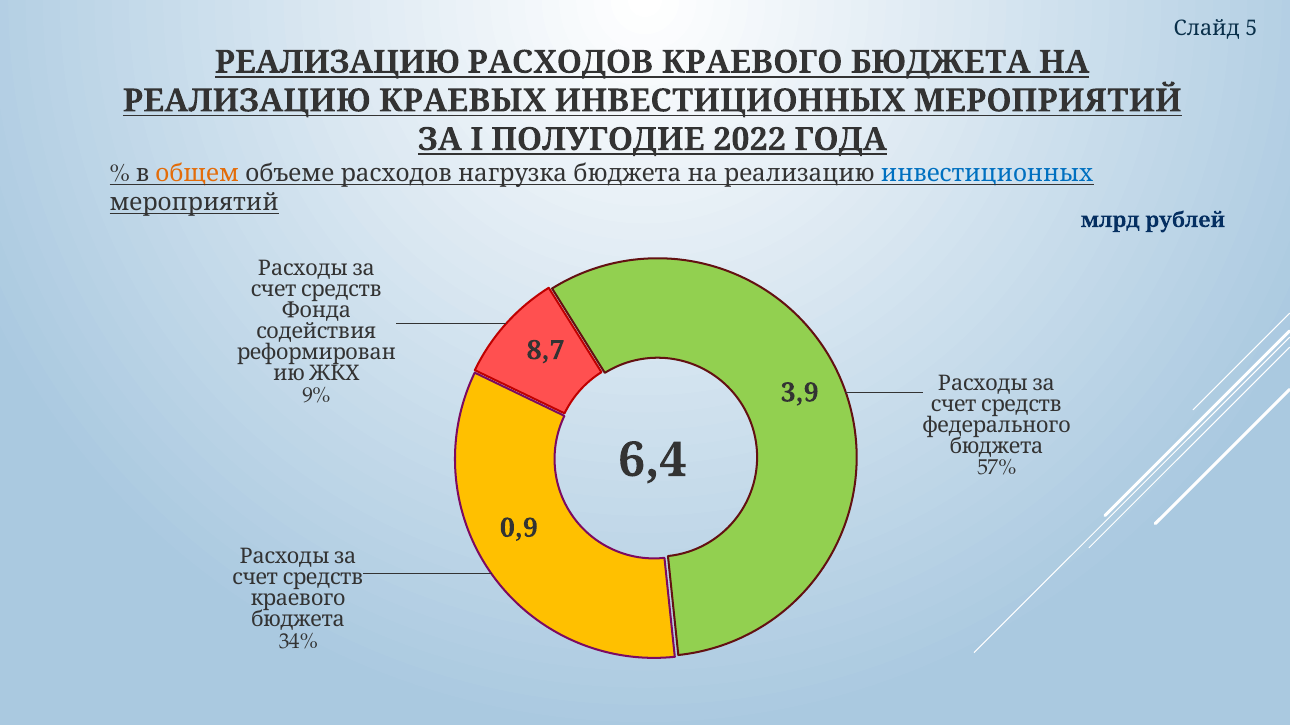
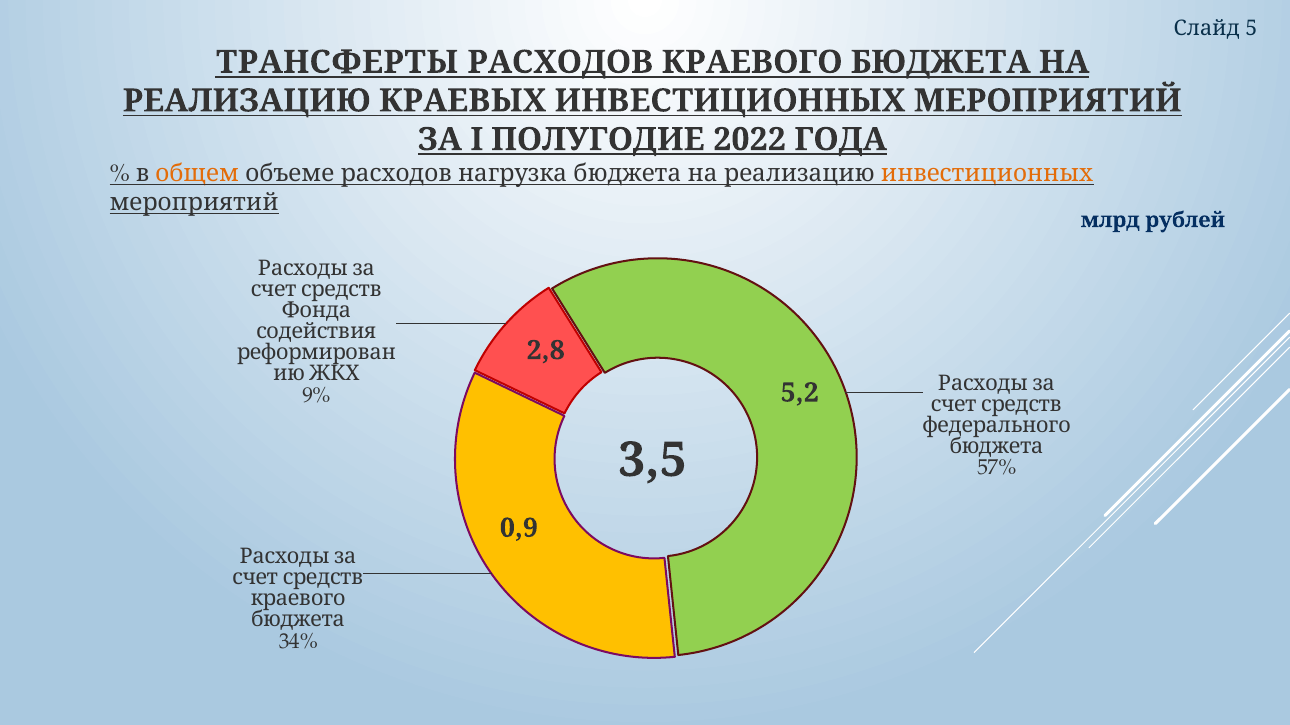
РЕАЛИЗАЦИЮ at (337, 62): РЕАЛИЗАЦИЮ -> ТРАНСФЕРТЫ
инвестиционных at (987, 173) colour: blue -> orange
8,7: 8,7 -> 2,8
3,9: 3,9 -> 5,2
6,4: 6,4 -> 3,5
